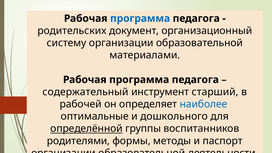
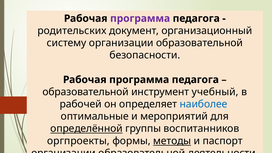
программа at (140, 18) colour: blue -> purple
материалами: материалами -> безопасности
содержательный at (86, 92): содержательный -> образовательной
старший: старший -> учебный
дошкольного: дошкольного -> мероприятий
родителями: родителями -> оргпроекты
методы underline: none -> present
